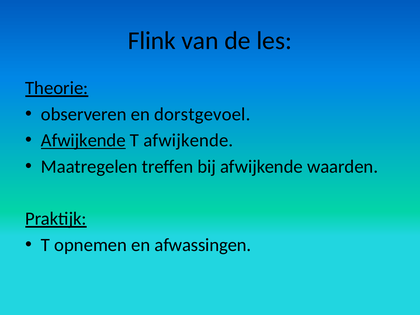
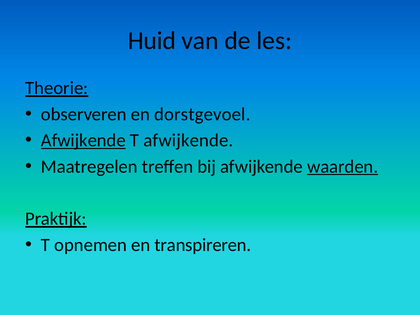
Flink: Flink -> Huid
waarden underline: none -> present
afwassingen: afwassingen -> transpireren
